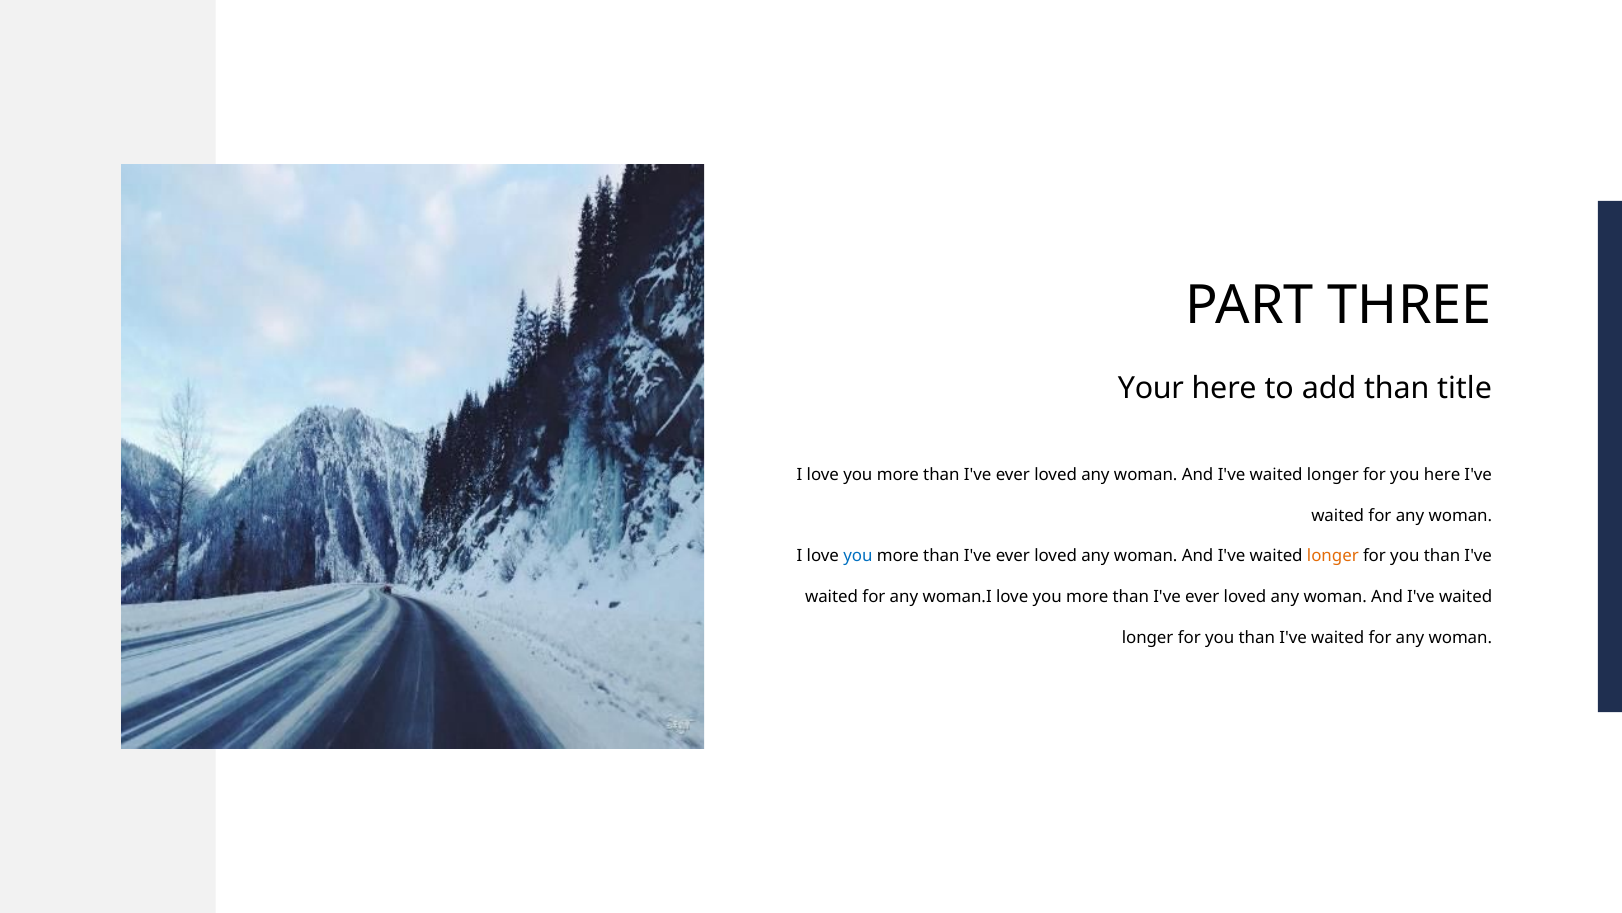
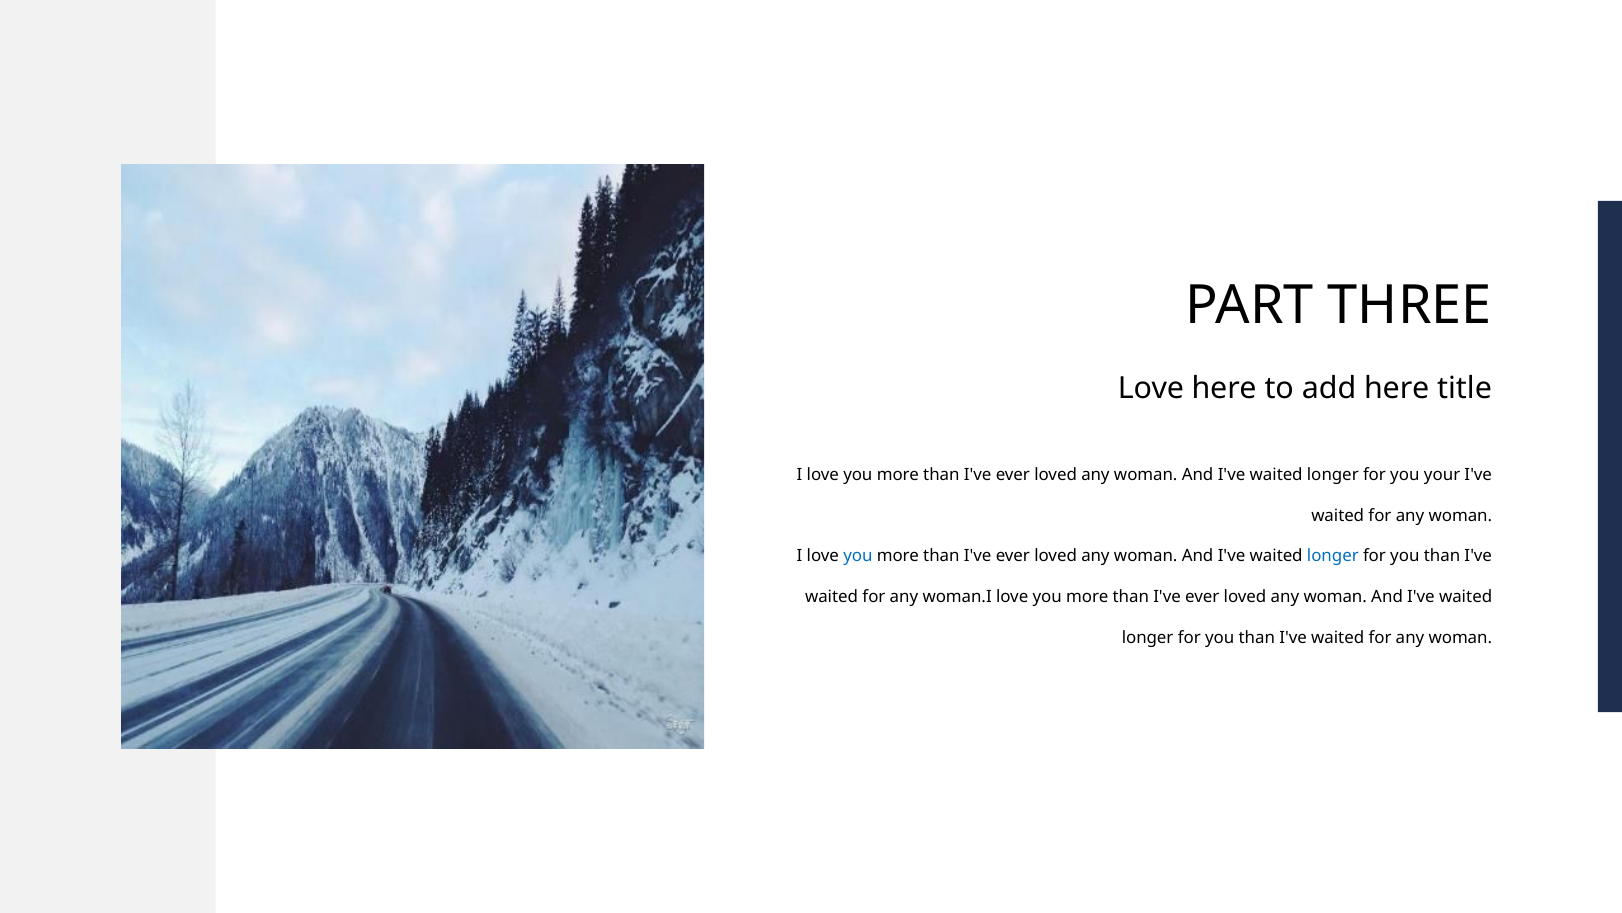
Your at (1151, 388): Your -> Love
add than: than -> here
you here: here -> your
longer at (1333, 556) colour: orange -> blue
